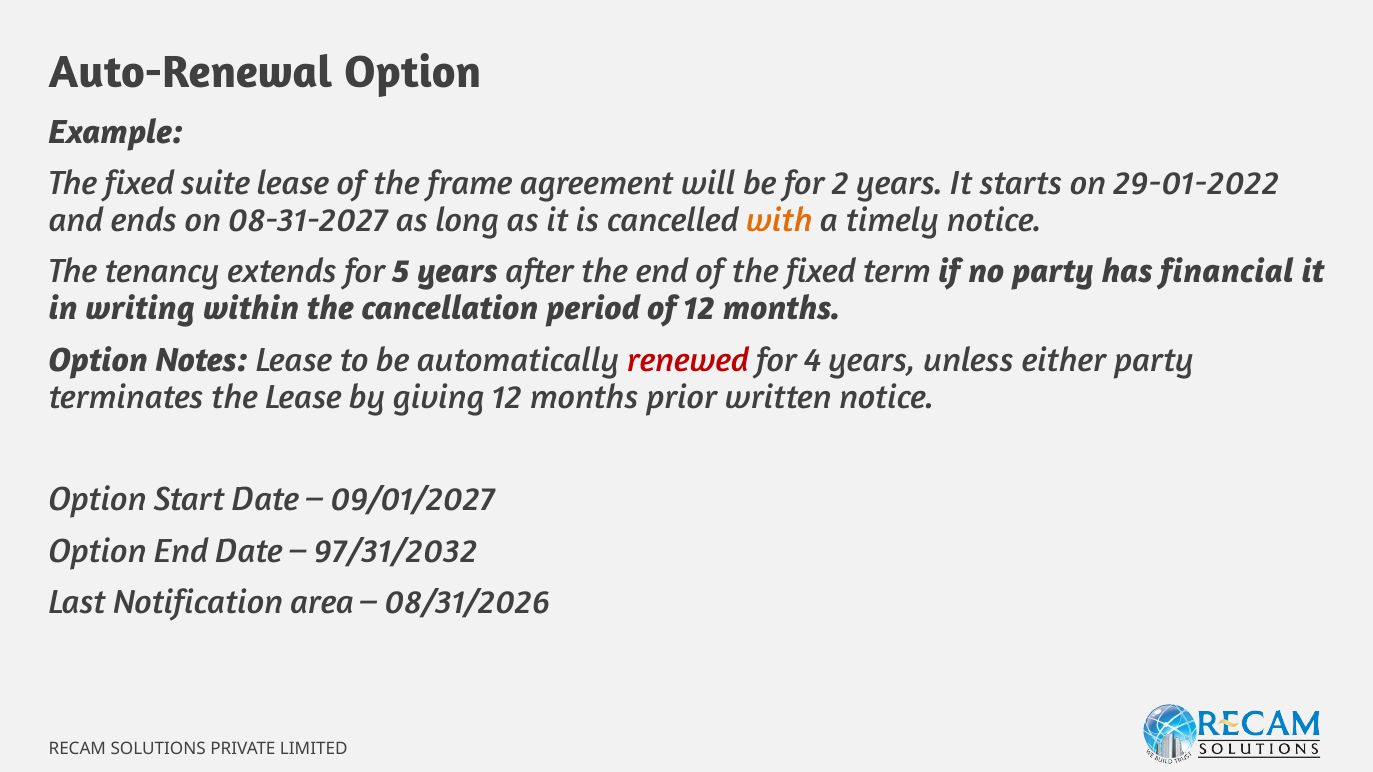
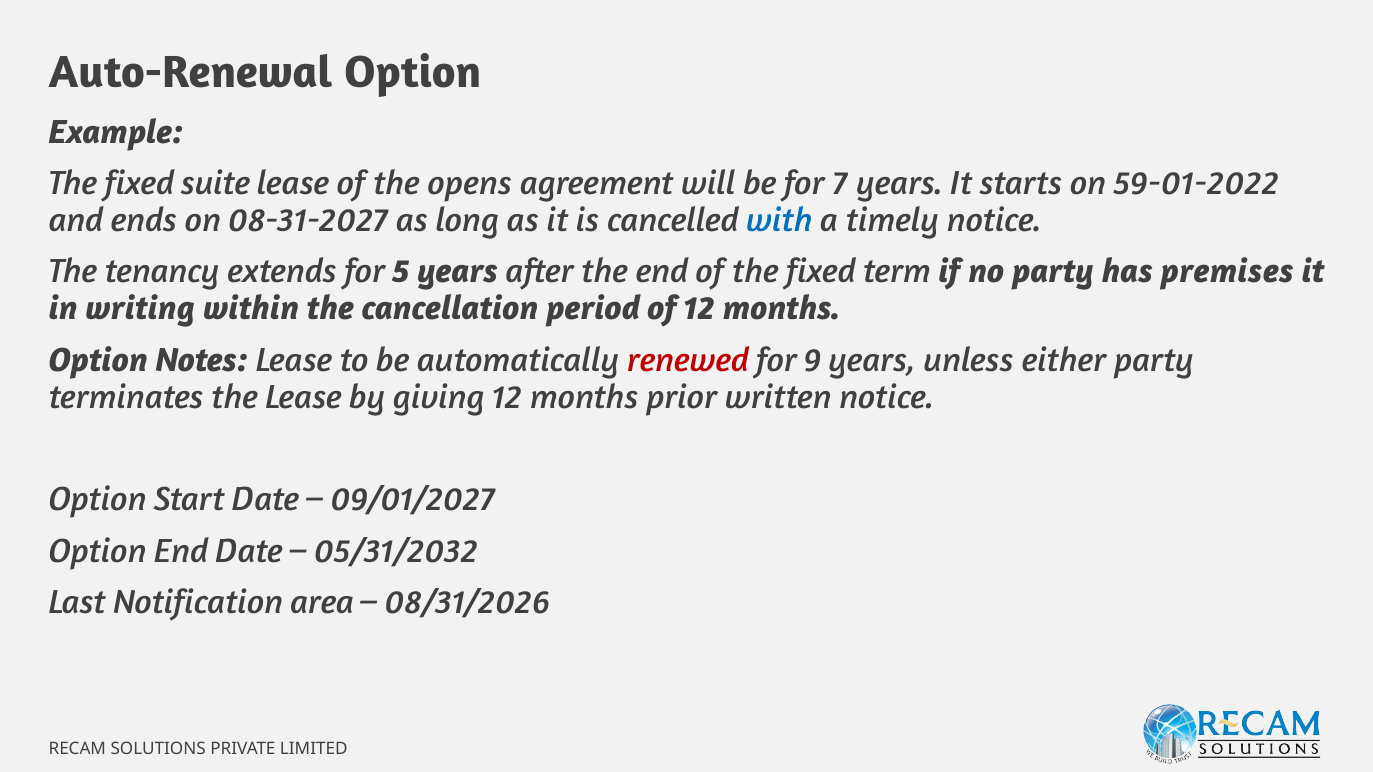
frame: frame -> opens
2: 2 -> 7
29-01-2022: 29-01-2022 -> 59-01-2022
with colour: orange -> blue
financial: financial -> premises
4: 4 -> 9
97/31/2032: 97/31/2032 -> 05/31/2032
